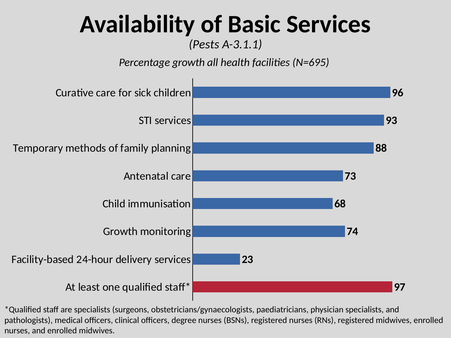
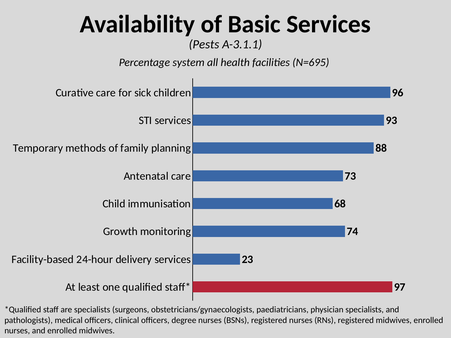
Percentage growth: growth -> system
